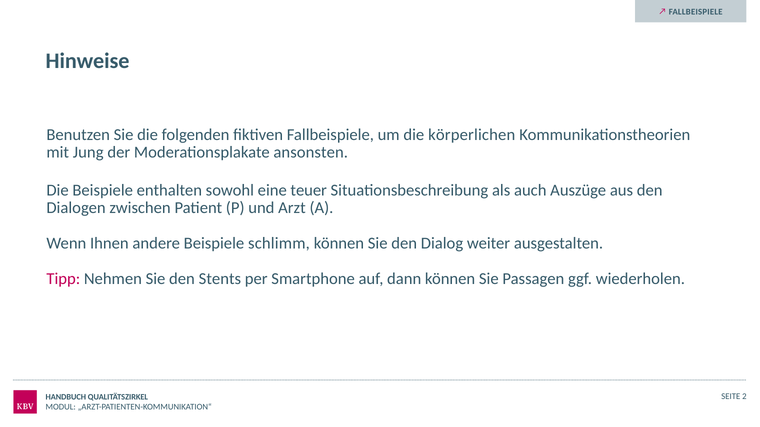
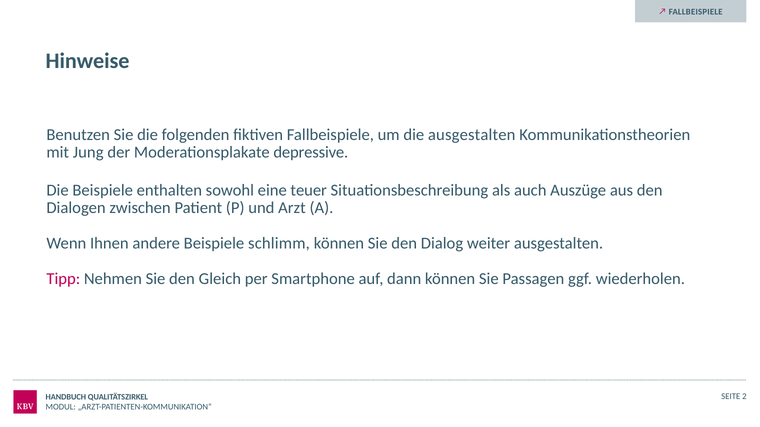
die körperlichen: körperlichen -> ausgestalten
ansonsten: ansonsten -> depressive
Stents: Stents -> Gleich
